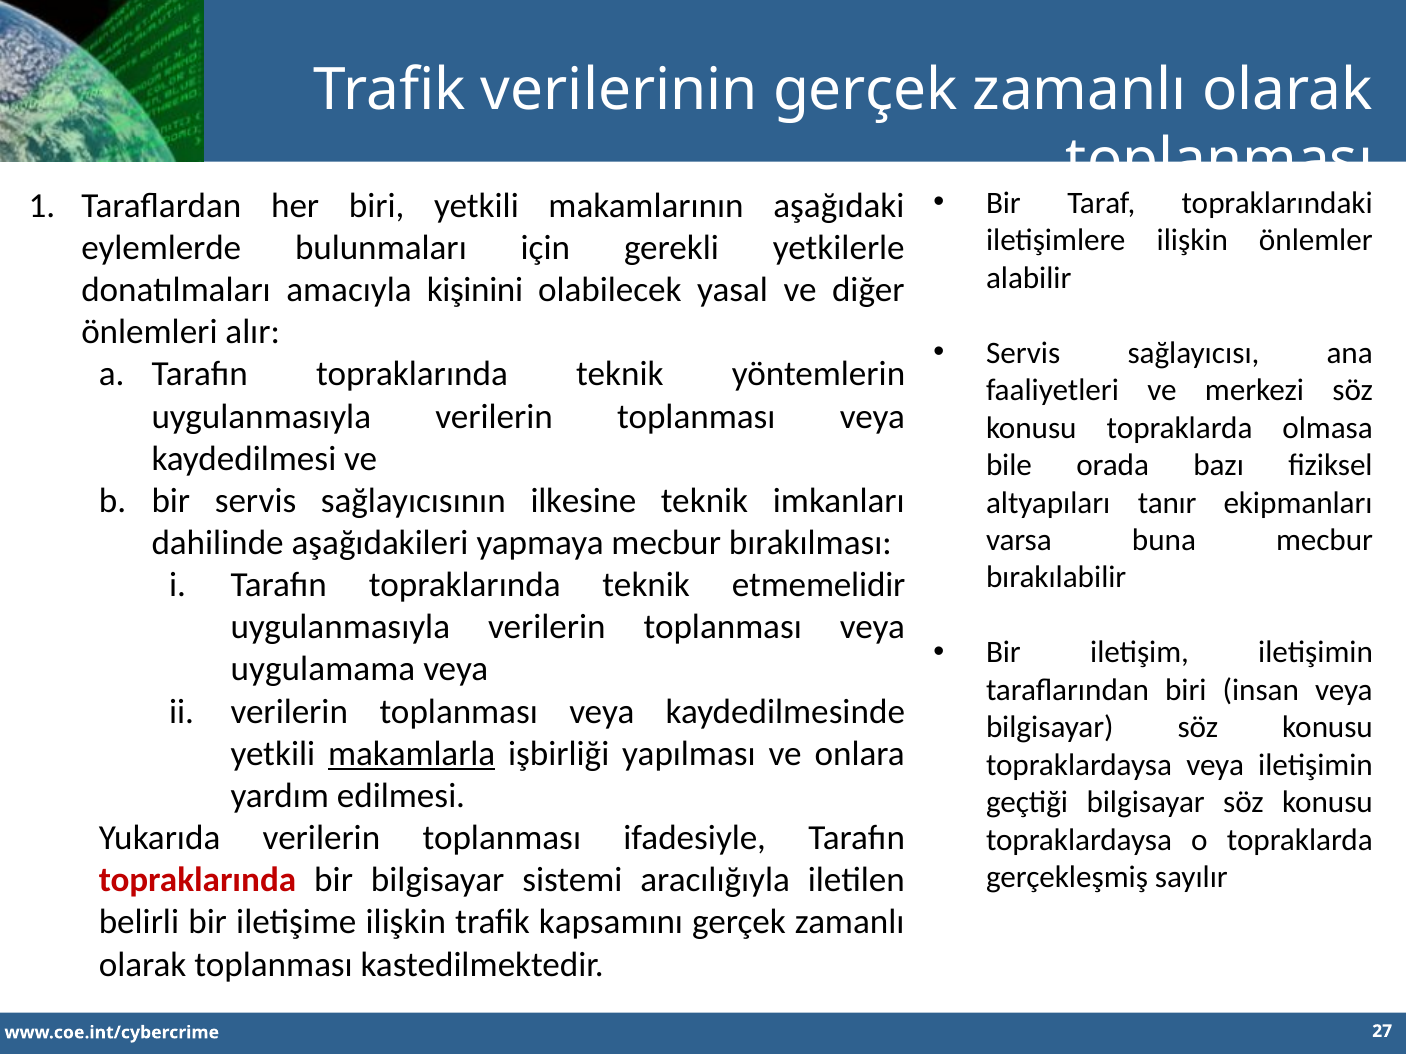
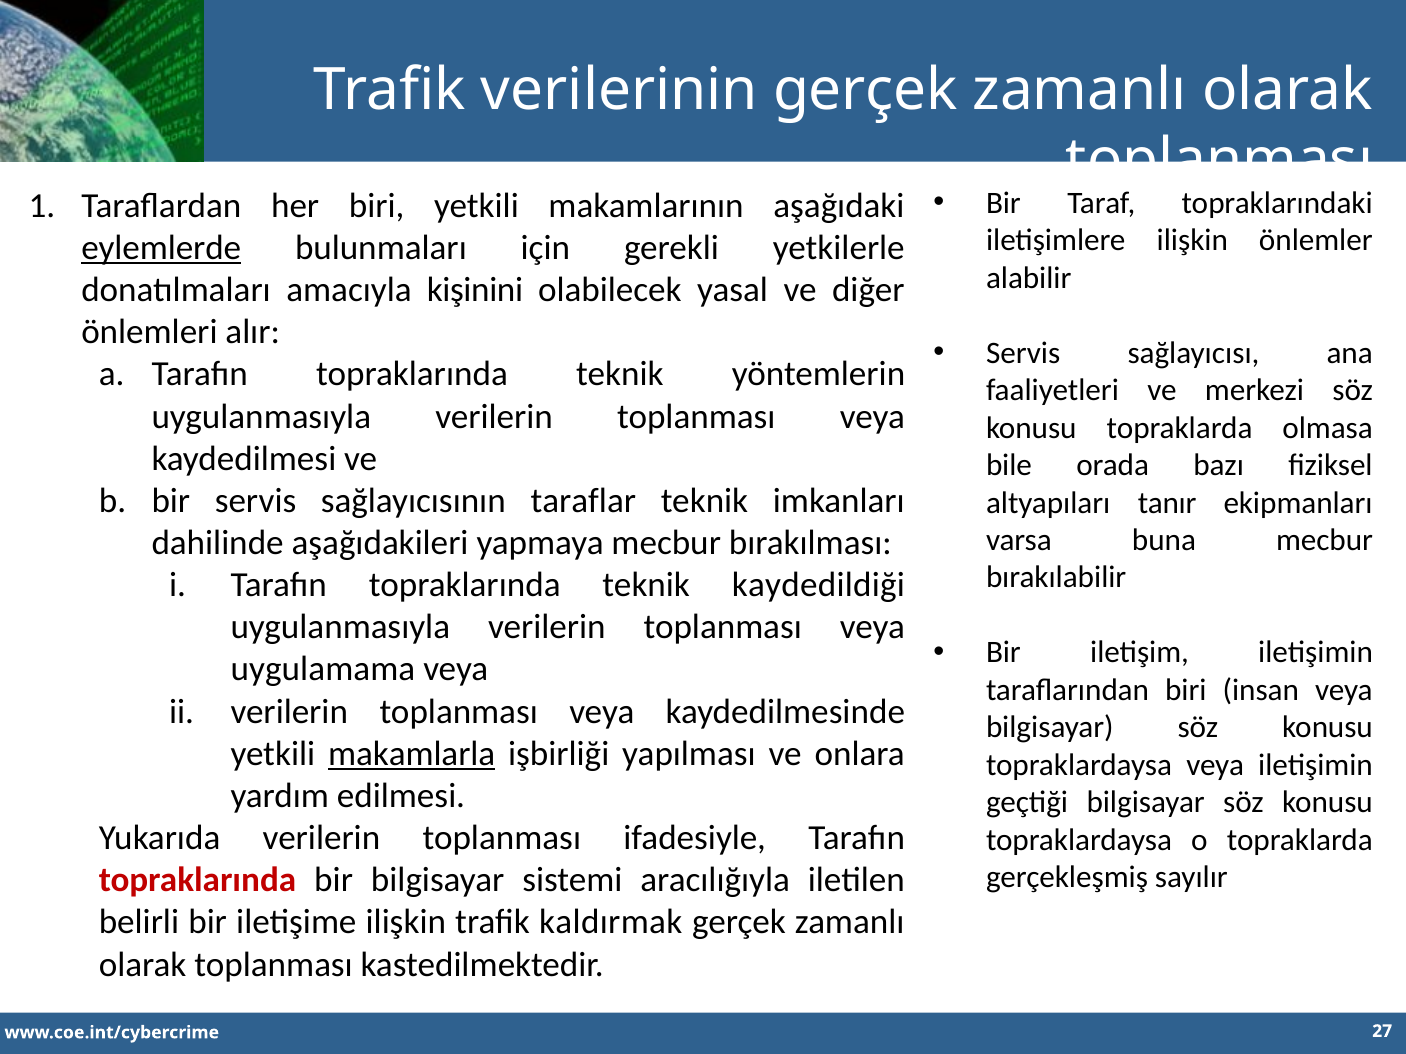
eylemlerde underline: none -> present
ilkesine: ilkesine -> taraflar
etmemelidir: etmemelidir -> kaydedildiği
kapsamını: kapsamını -> kaldırmak
